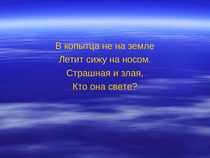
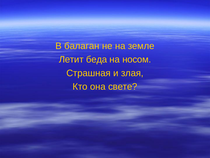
копытца: копытца -> балаган
сижу: сижу -> беда
